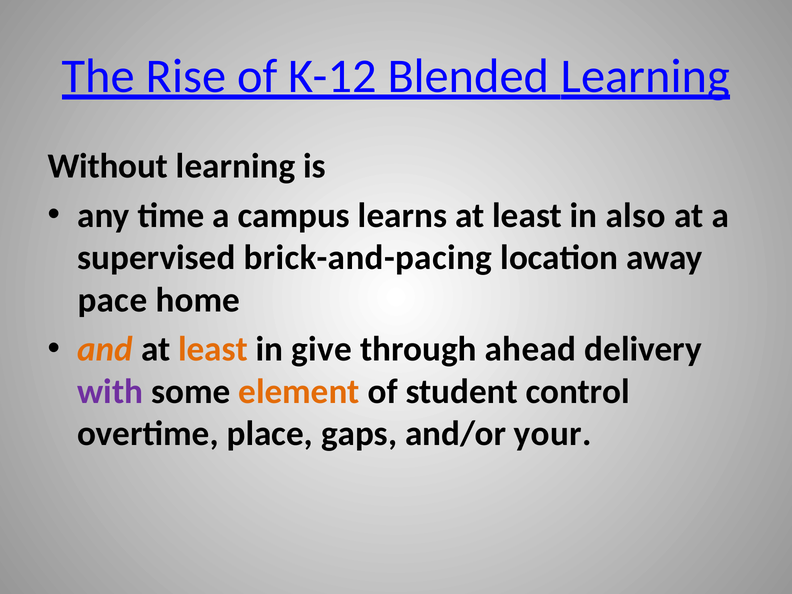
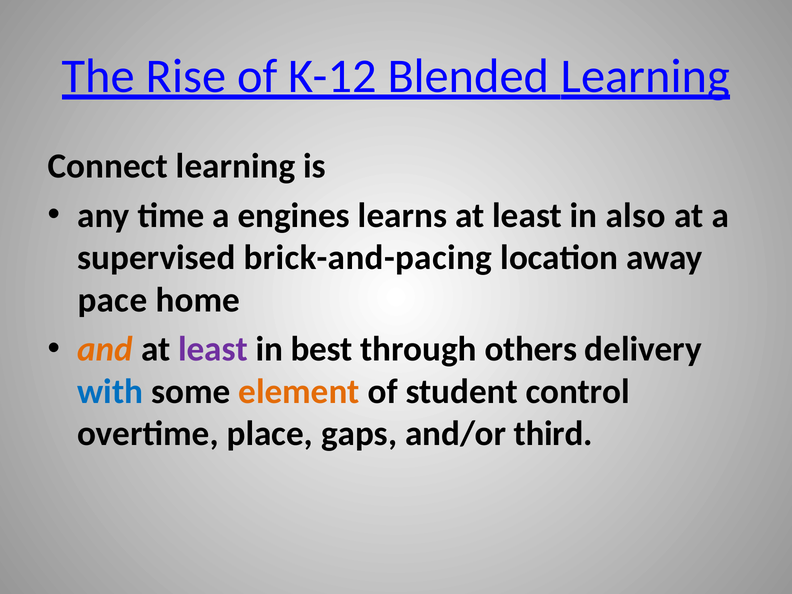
Without: Without -> Connect
campus: campus -> engines
least at (213, 349) colour: orange -> purple
give: give -> best
ahead: ahead -> others
with colour: purple -> blue
your: your -> third
